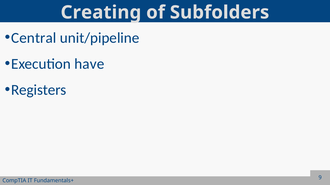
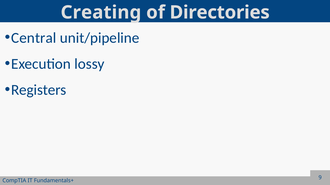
Subfolders: Subfolders -> Directories
have: have -> lossy
